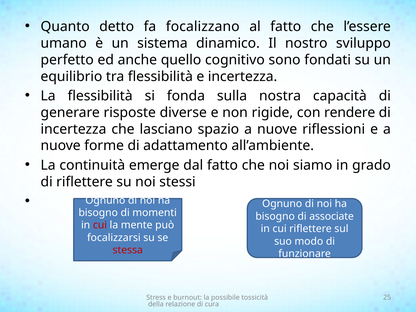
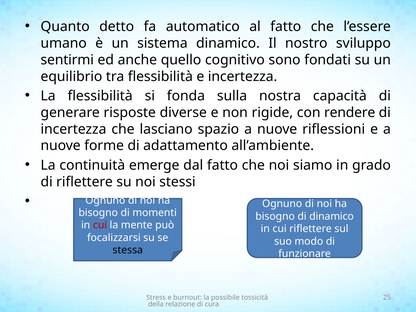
focalizzano: focalizzano -> automatico
perfetto: perfetto -> sentirmi
di associate: associate -> dinamico
stessa colour: red -> black
